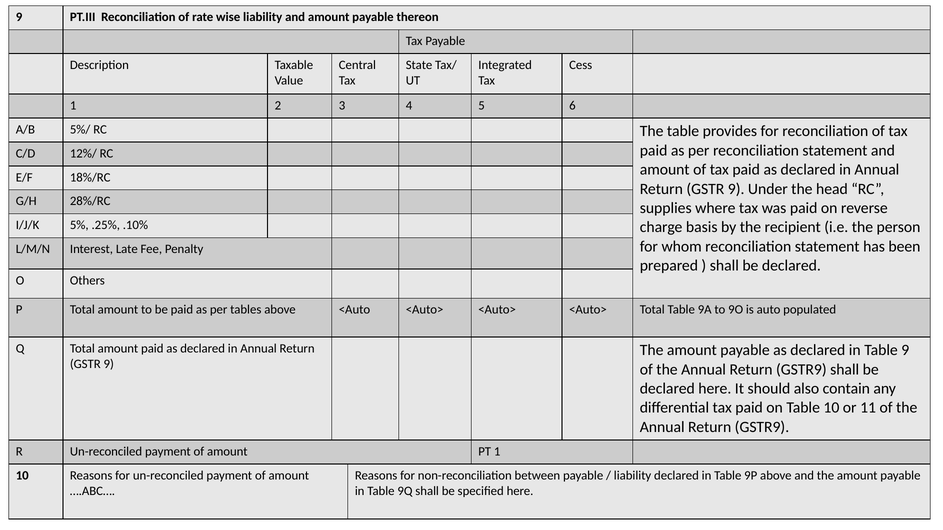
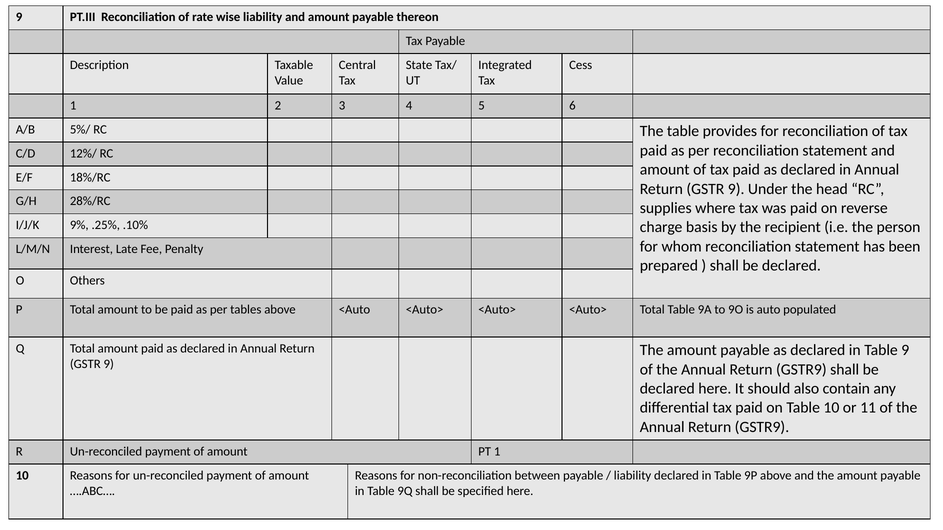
5%: 5% -> 9%
